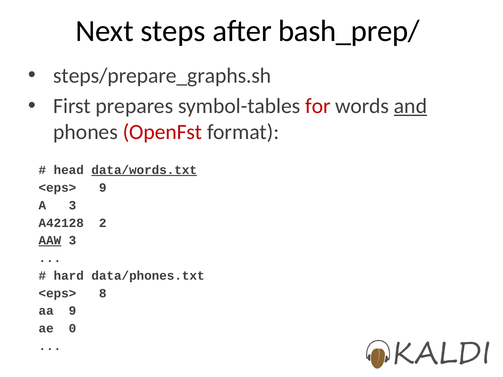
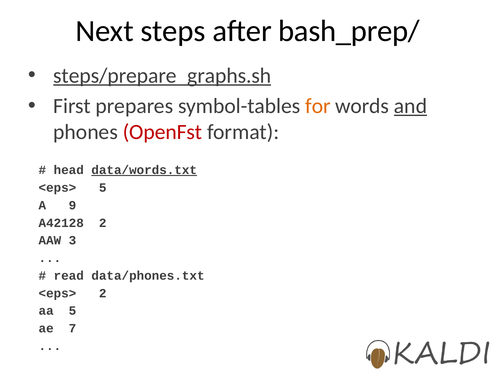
steps/prepare_graphs.sh underline: none -> present
for colour: red -> orange
<eps> 9: 9 -> 5
A 3: 3 -> 9
AAW underline: present -> none
hard: hard -> read
<eps> 8: 8 -> 2
aa 9: 9 -> 5
0: 0 -> 7
